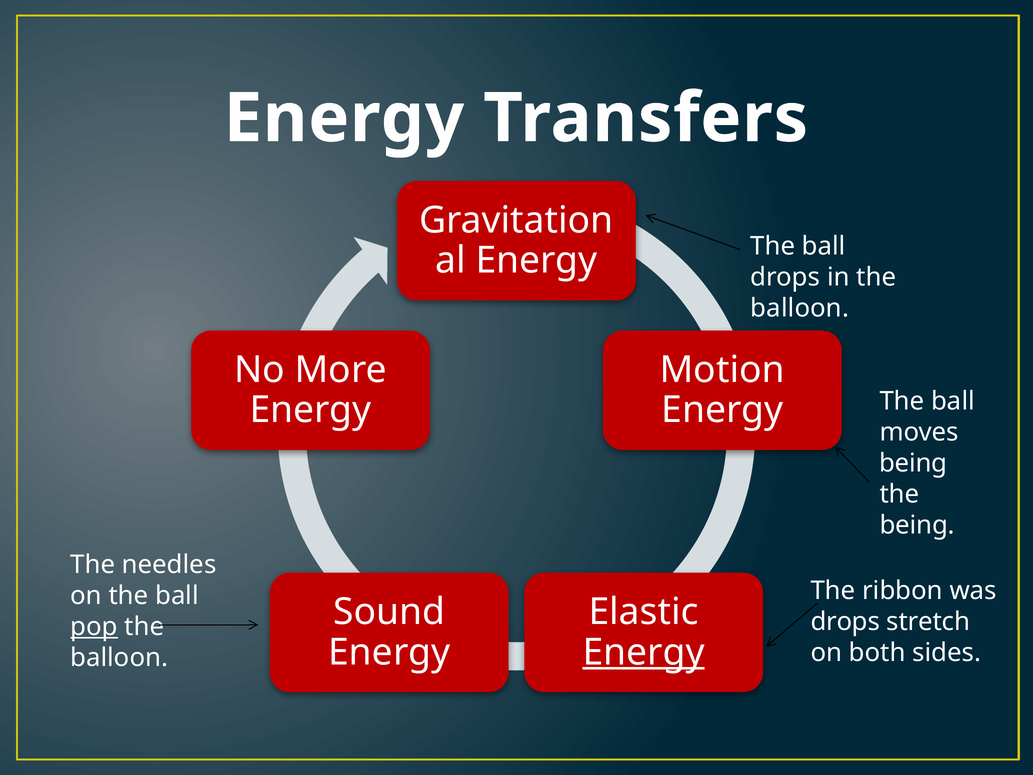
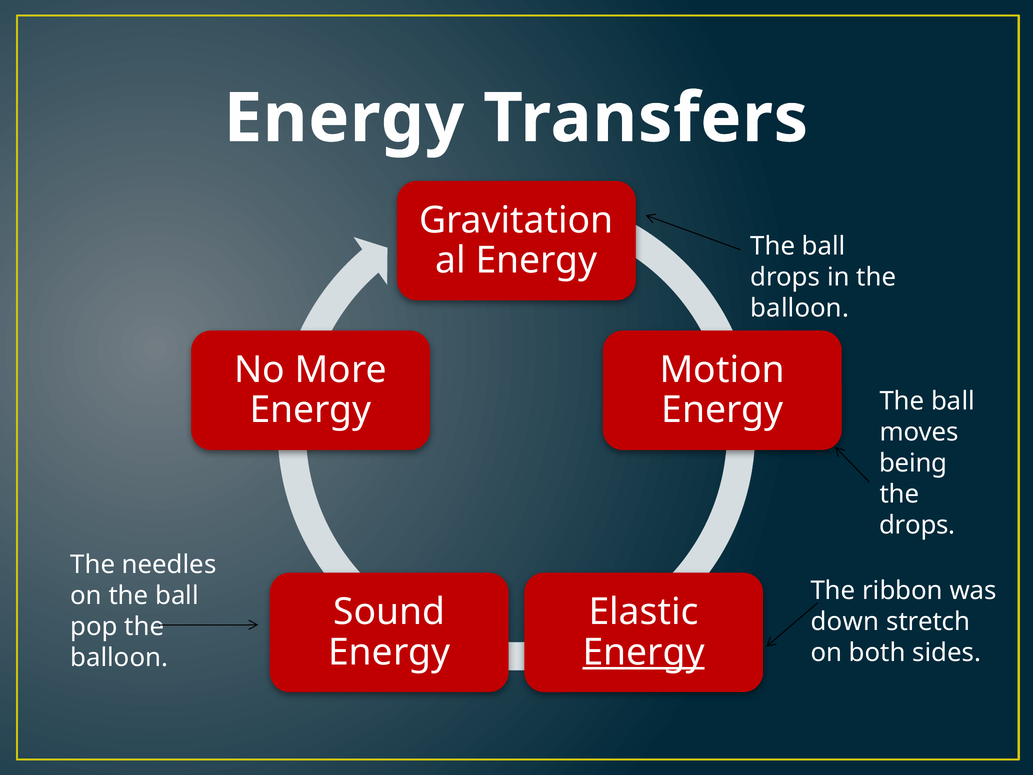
being at (917, 525): being -> drops
drops at (845, 621): drops -> down
pop underline: present -> none
